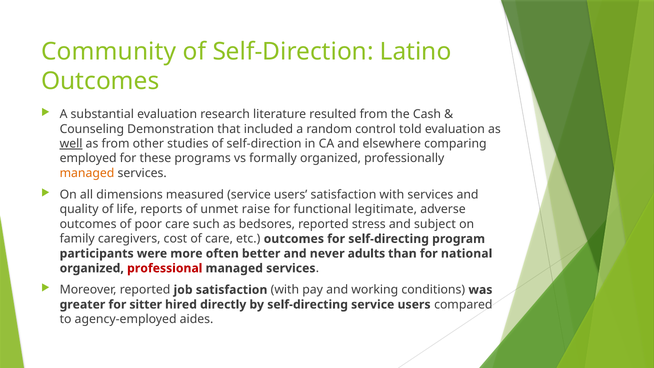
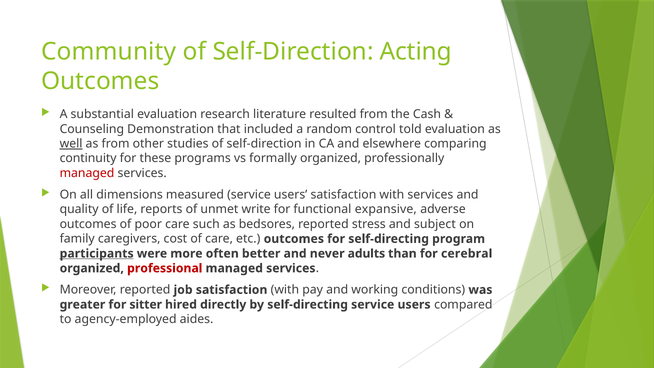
Latino: Latino -> Acting
employed: employed -> continuity
managed at (87, 173) colour: orange -> red
raise: raise -> write
legitimate: legitimate -> expansive
participants underline: none -> present
national: national -> cerebral
